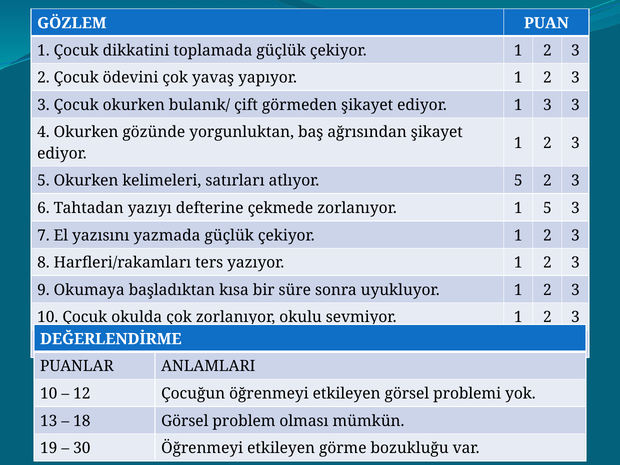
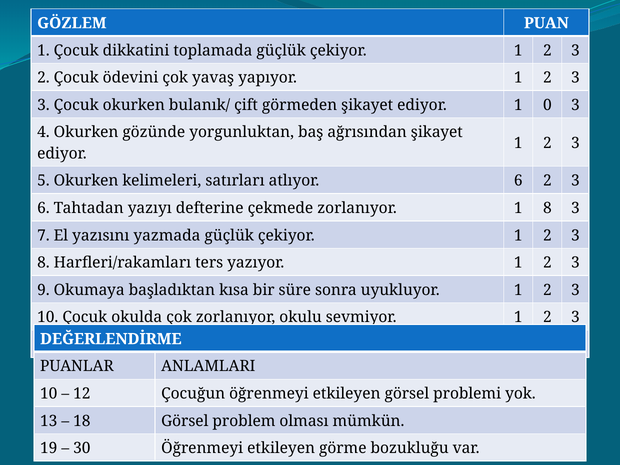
1 3: 3 -> 0
atlıyor 5: 5 -> 6
1 5: 5 -> 8
